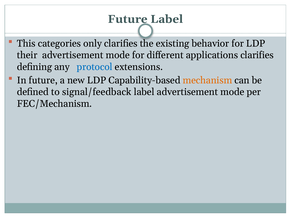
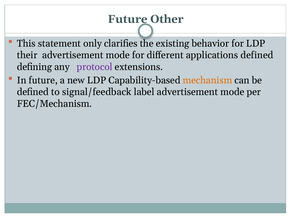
Future Label: Label -> Other
categories: categories -> statement
applications clarifies: clarifies -> defined
protocol colour: blue -> purple
